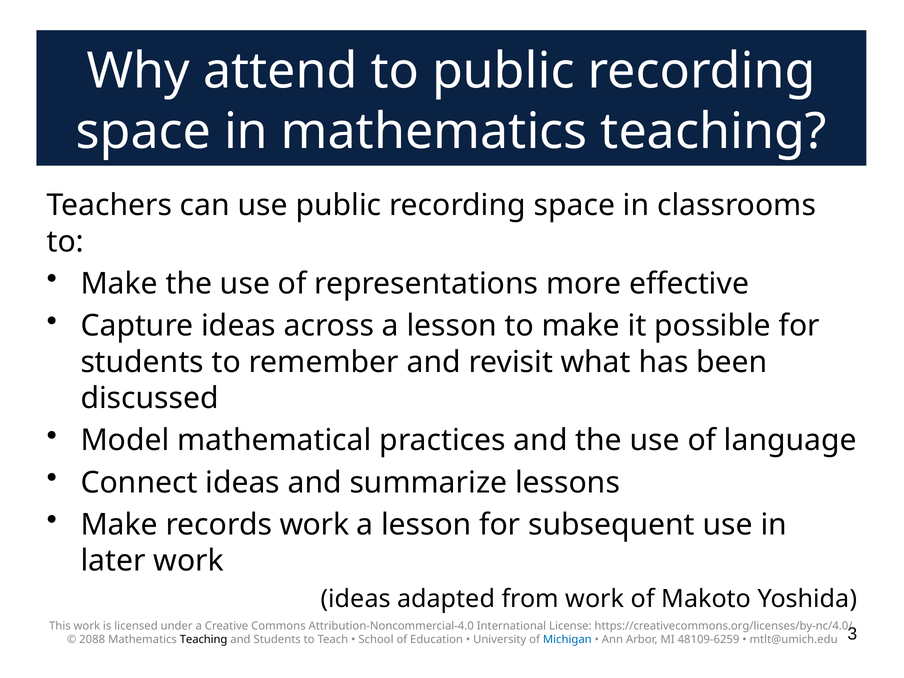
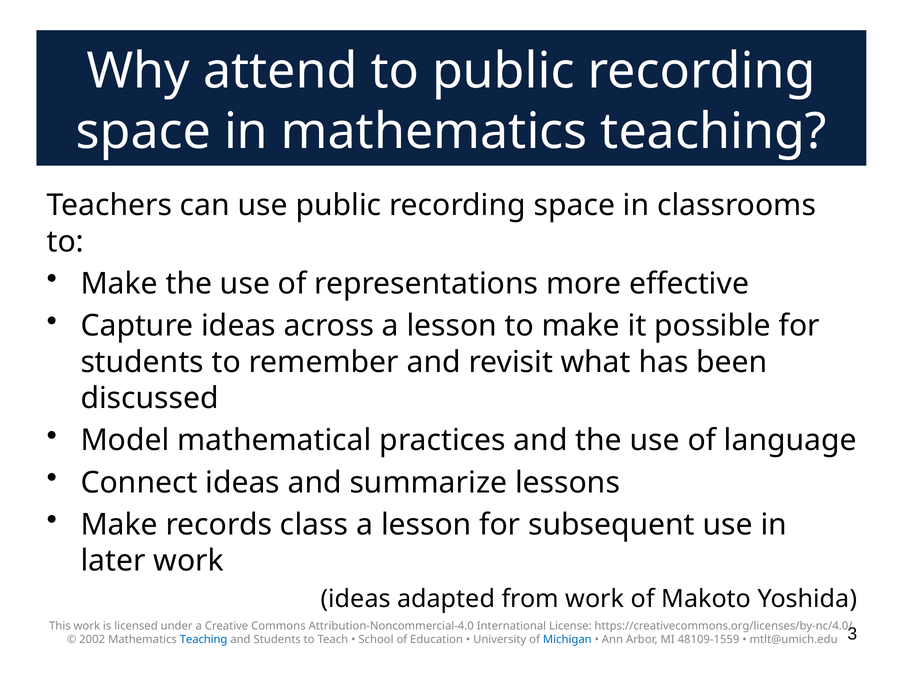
records work: work -> class
2088: 2088 -> 2002
Teaching at (204, 640) colour: black -> blue
48109-6259: 48109-6259 -> 48109-1559
